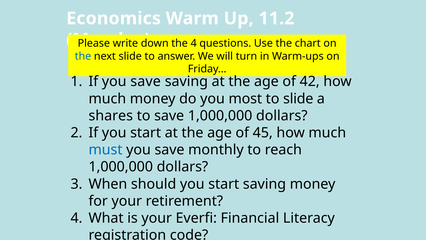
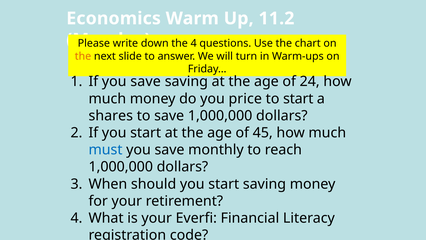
the at (83, 56) colour: blue -> orange
42: 42 -> 24
most: most -> price
to slide: slide -> start
